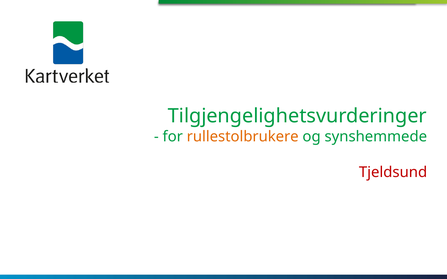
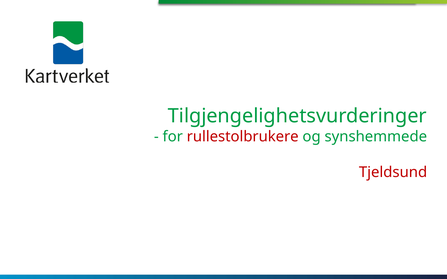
rullestolbrukere colour: orange -> red
